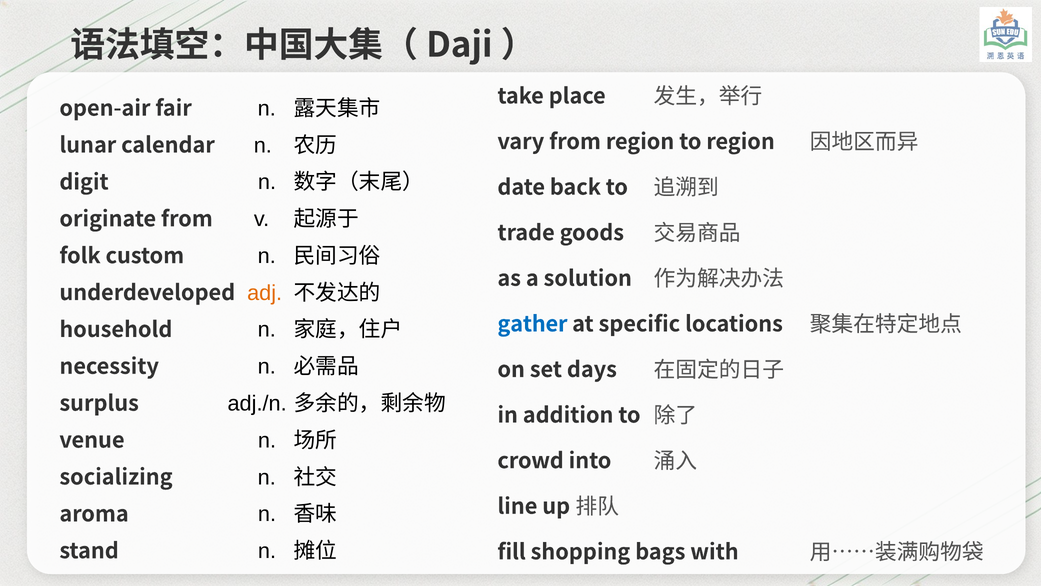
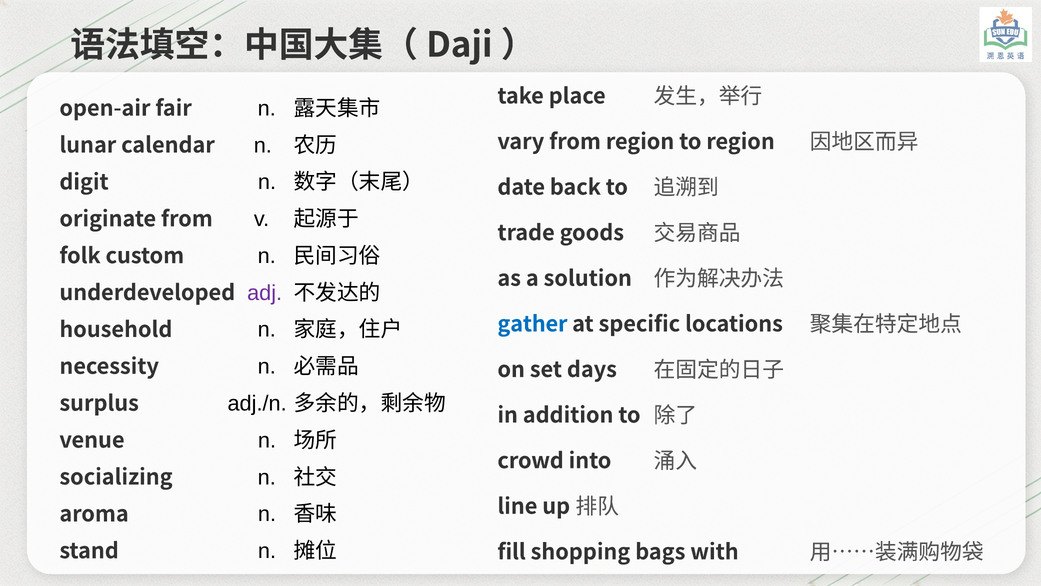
adj colour: orange -> purple
